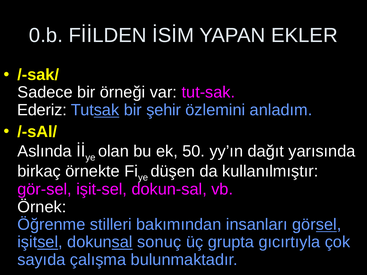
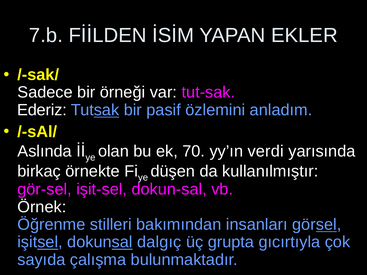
0.b: 0.b -> 7.b
şehir: şehir -> pasif
50: 50 -> 70
dağıt: dağıt -> verdi
sonuç: sonuç -> dalgıç
